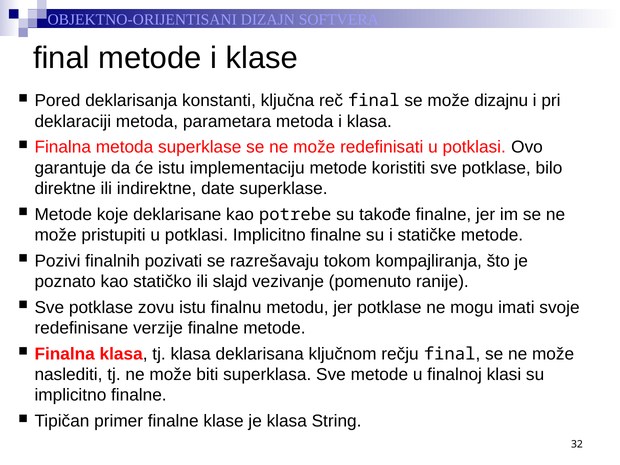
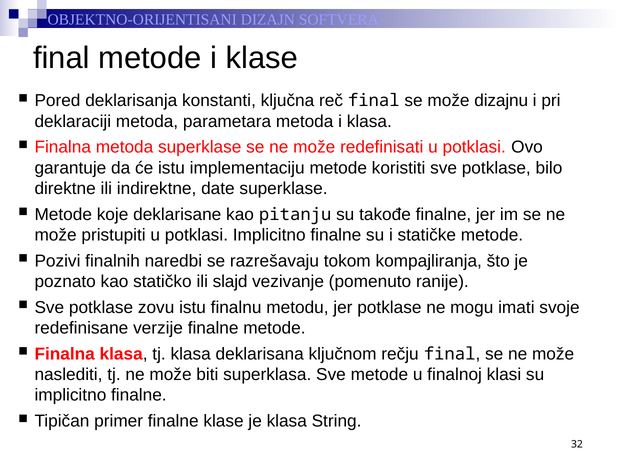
potrebe: potrebe -> pitanju
pozivati: pozivati -> naredbi
